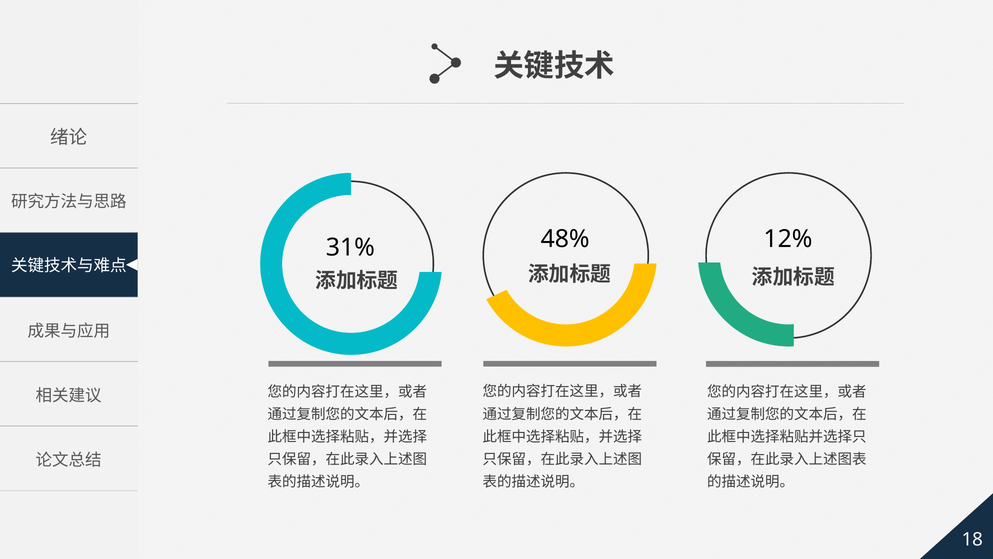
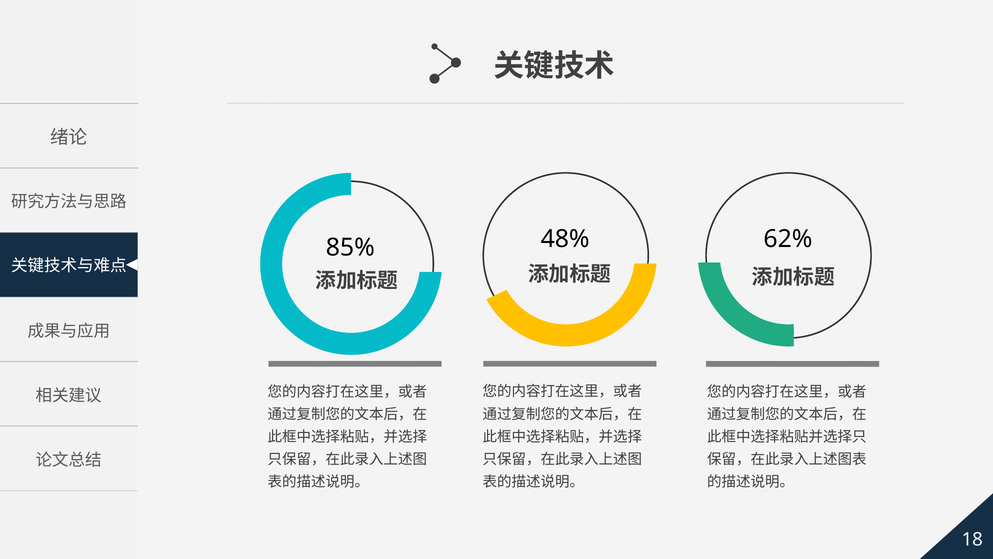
12%: 12% -> 62%
31%: 31% -> 85%
